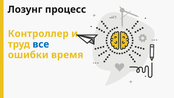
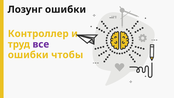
Лозунг процесс: процесс -> ошибки
все colour: blue -> purple
время: время -> чтобы
